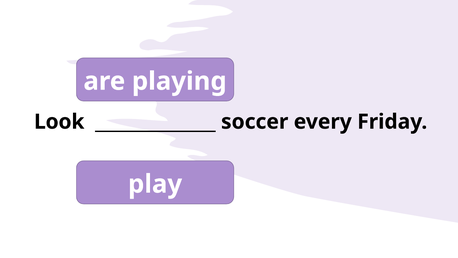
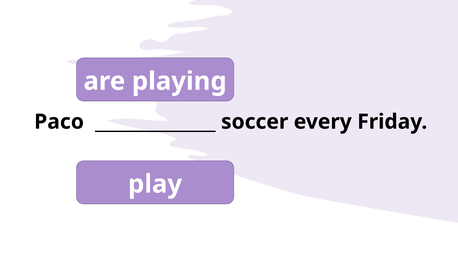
Look: Look -> Paco
